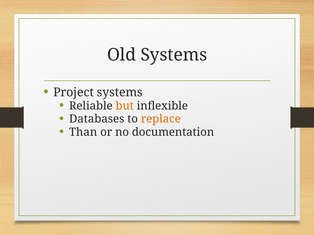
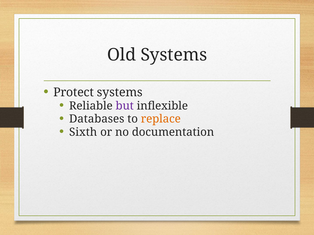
Project: Project -> Protect
but colour: orange -> purple
Than: Than -> Sixth
